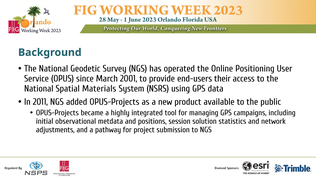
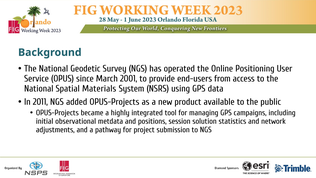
their: their -> from
